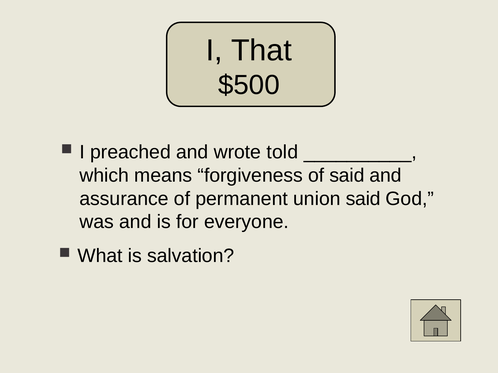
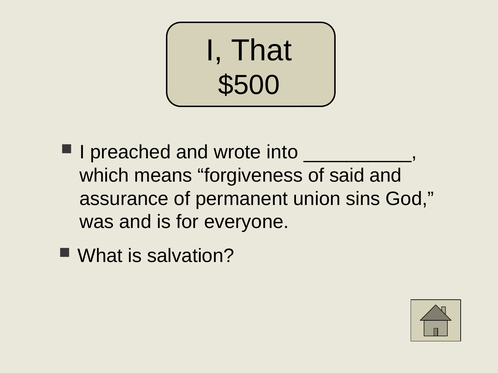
told: told -> into
union said: said -> sins
